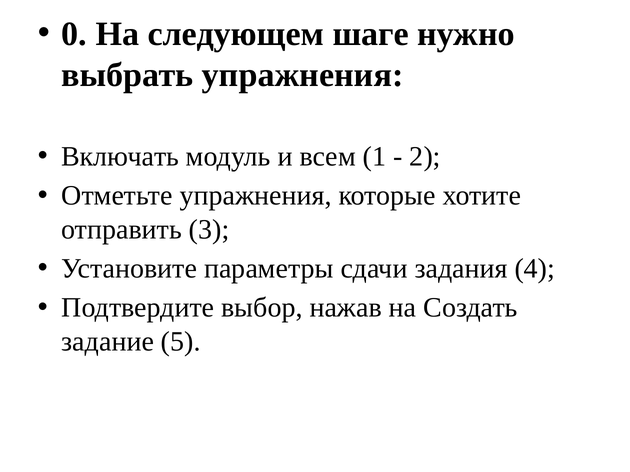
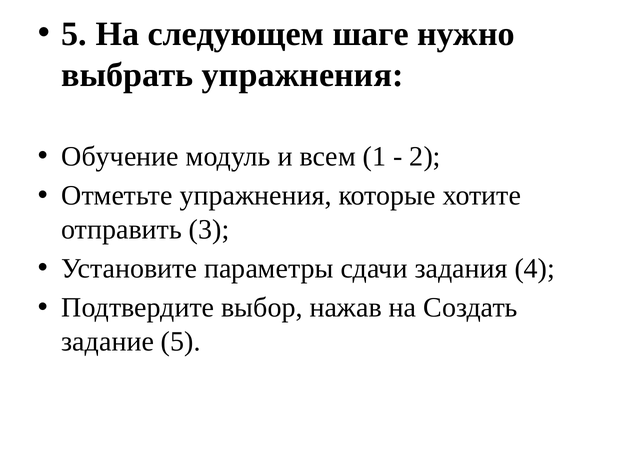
0 at (74, 34): 0 -> 5
Включать: Включать -> Обучение
